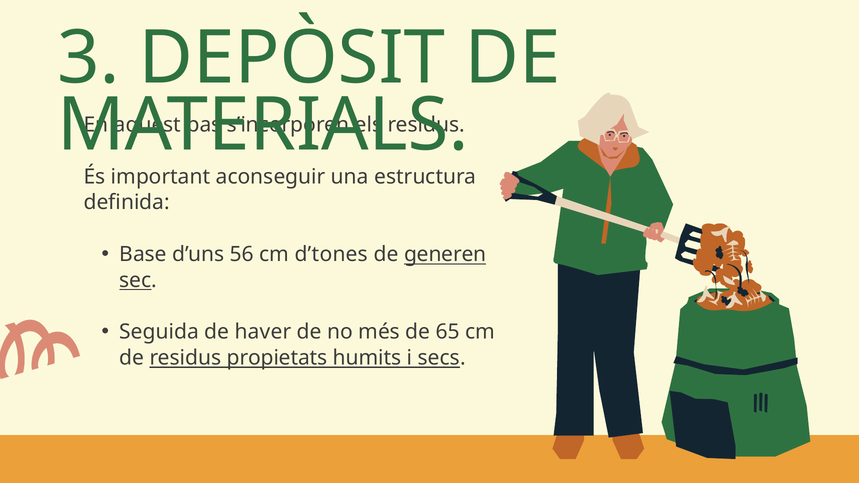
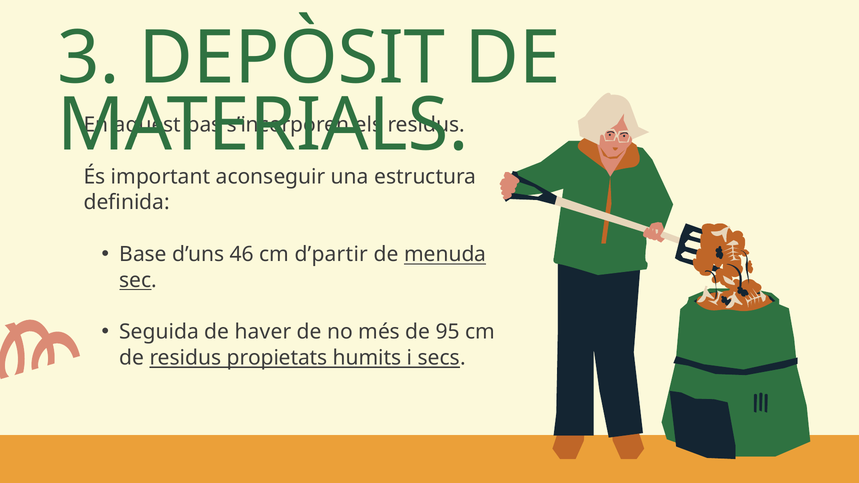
56: 56 -> 46
d’tones: d’tones -> d’partir
generen: generen -> menuda
65: 65 -> 95
